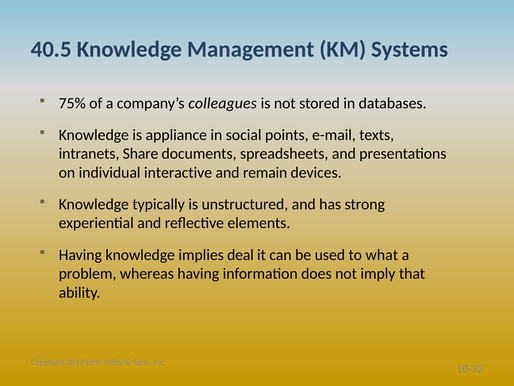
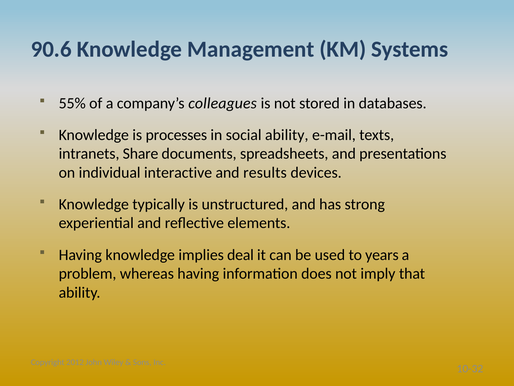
40.5: 40.5 -> 90.6
75%: 75% -> 55%
appliance: appliance -> processes
social points: points -> ability
remain: remain -> results
what: what -> years
